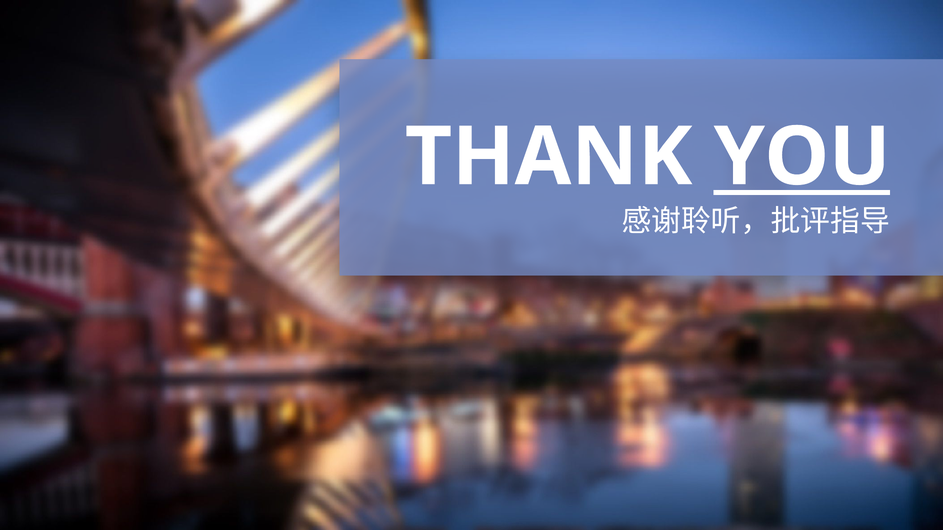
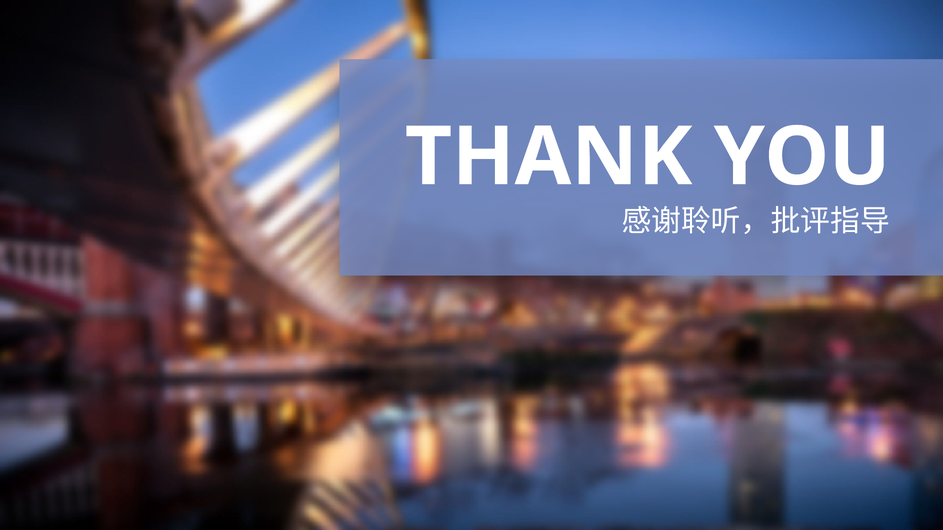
YOU underline: present -> none
